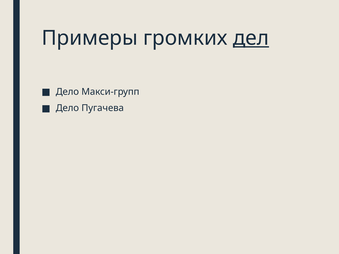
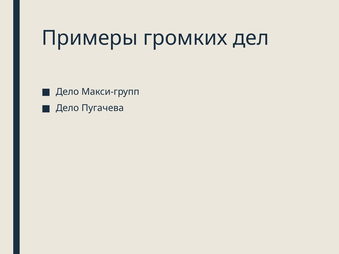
дел underline: present -> none
